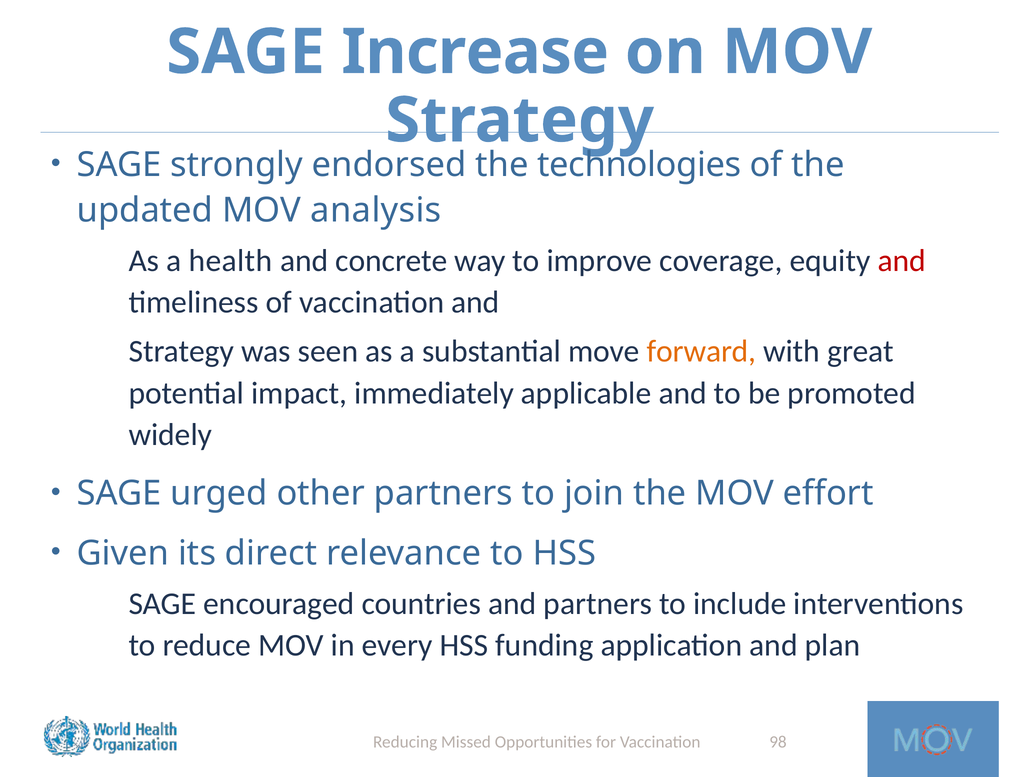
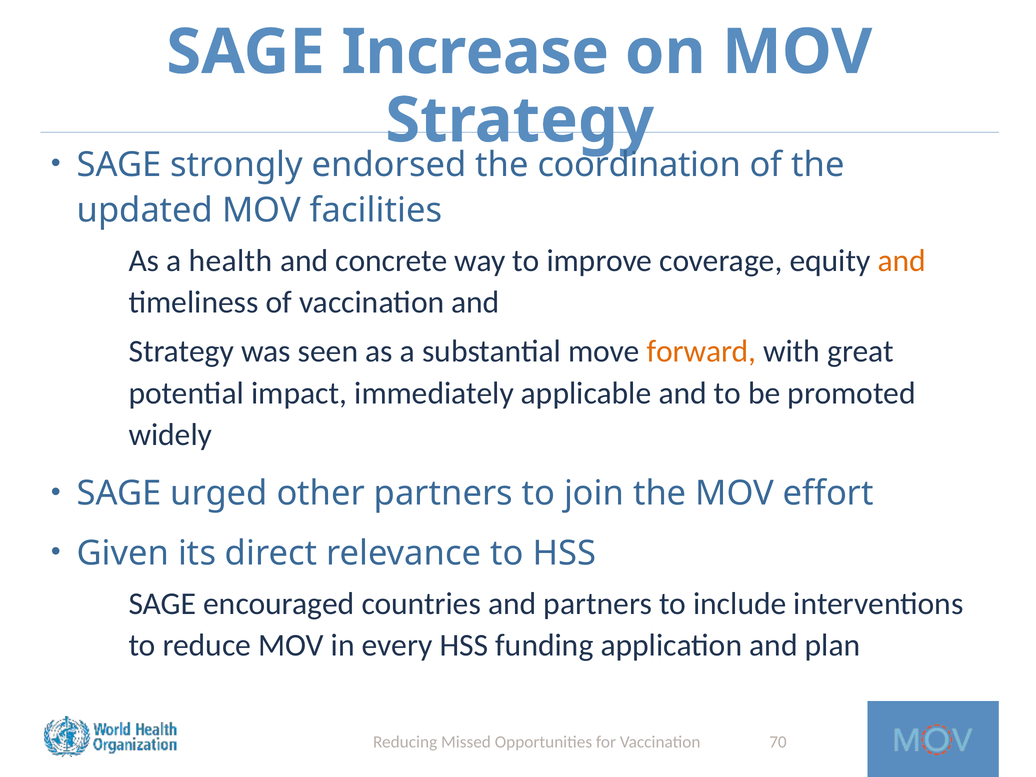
technologies: technologies -> coordination
analysis: analysis -> facilities
and at (902, 261) colour: red -> orange
98: 98 -> 70
